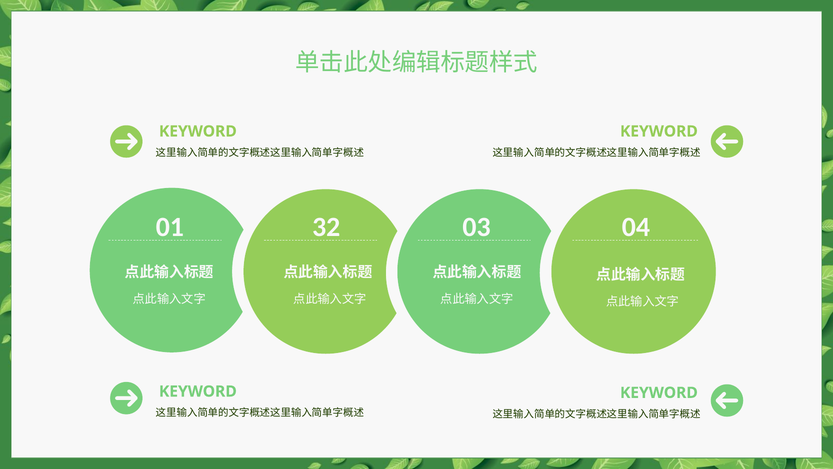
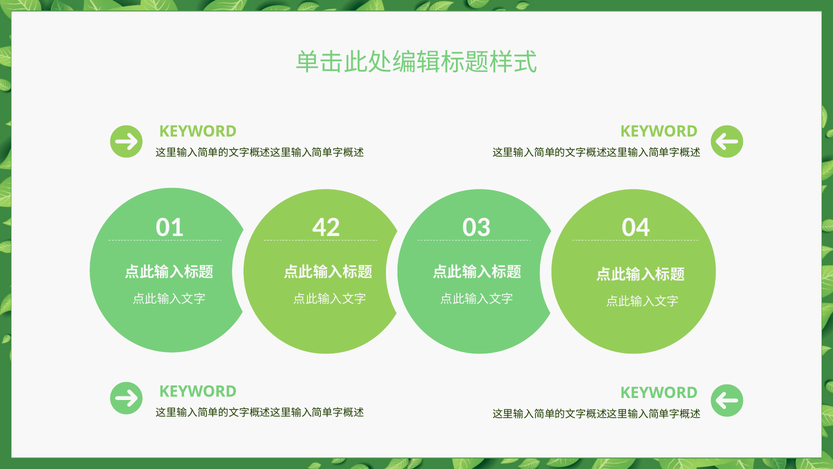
32: 32 -> 42
